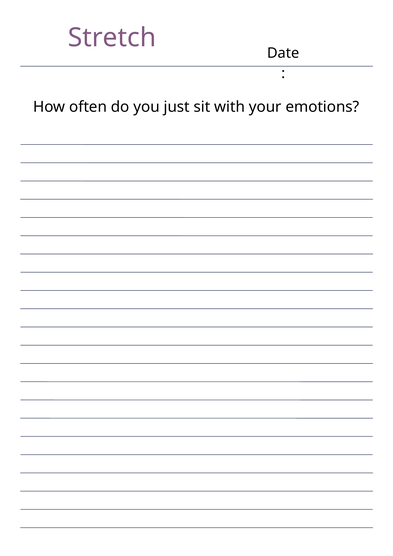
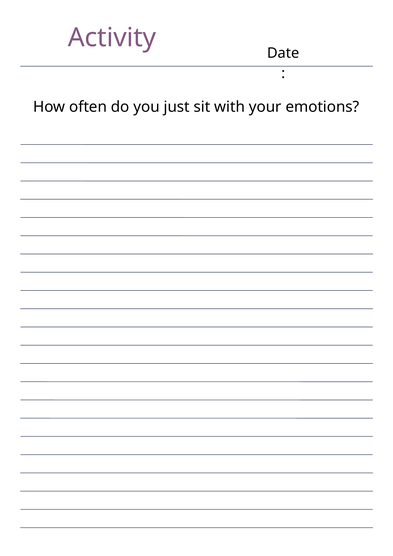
Stretch: Stretch -> Activity
